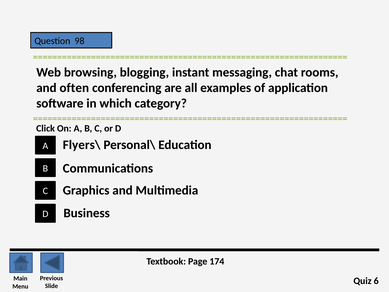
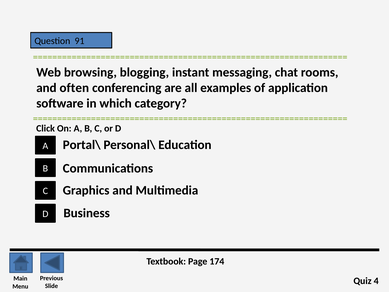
98: 98 -> 91
Flyers\: Flyers\ -> Portal\
6: 6 -> 4
